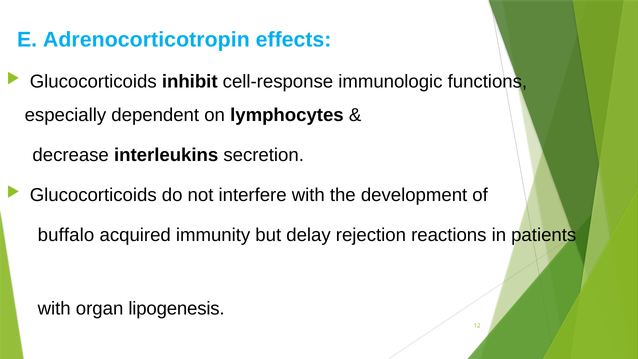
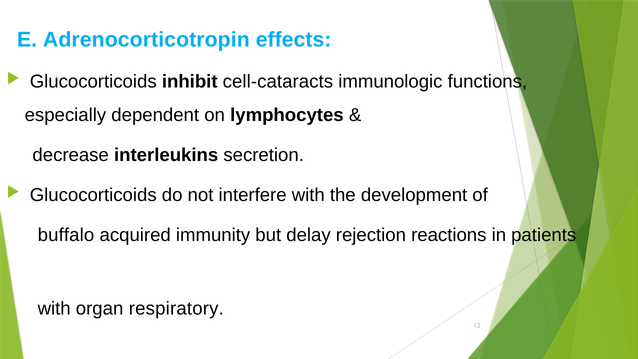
cell-response: cell-response -> cell-cataracts
lipogenesis: lipogenesis -> respiratory
